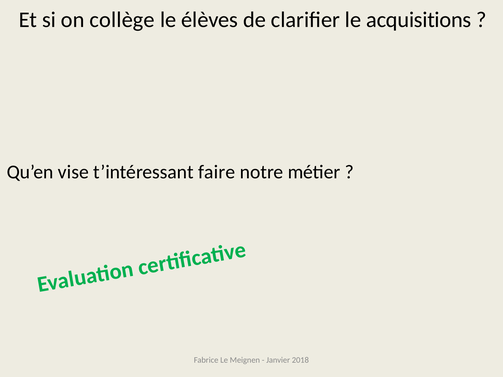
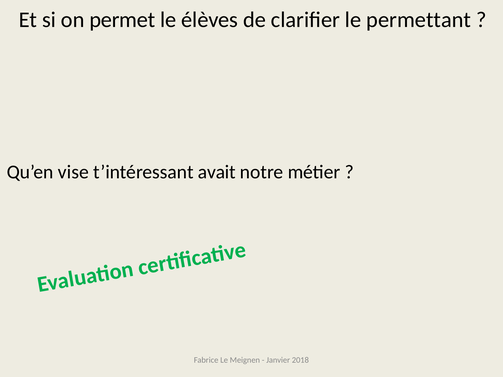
collège: collège -> permet
acquisitions: acquisitions -> permettant
faire: faire -> avait
